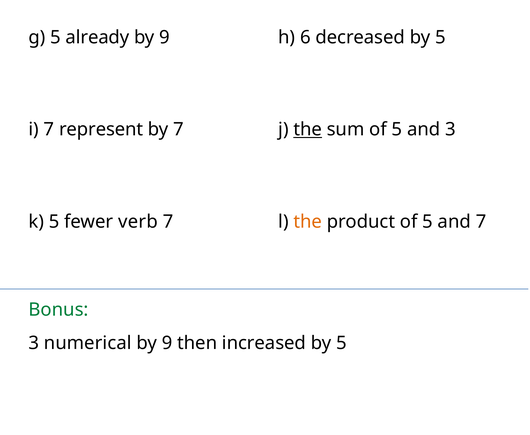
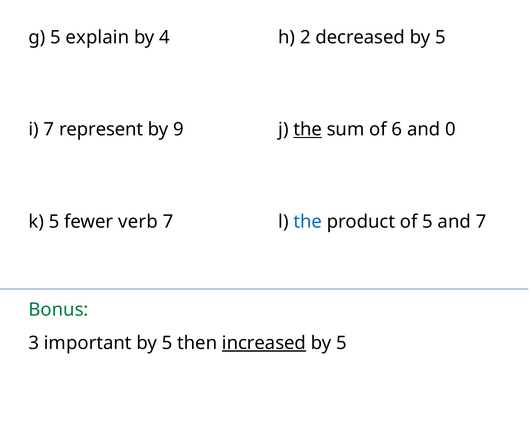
already: already -> explain
9 at (165, 37): 9 -> 4
6: 6 -> 2
by 7: 7 -> 9
sum of 5: 5 -> 6
and 3: 3 -> 0
the at (308, 221) colour: orange -> blue
numerical: numerical -> important
9 at (167, 343): 9 -> 5
increased underline: none -> present
